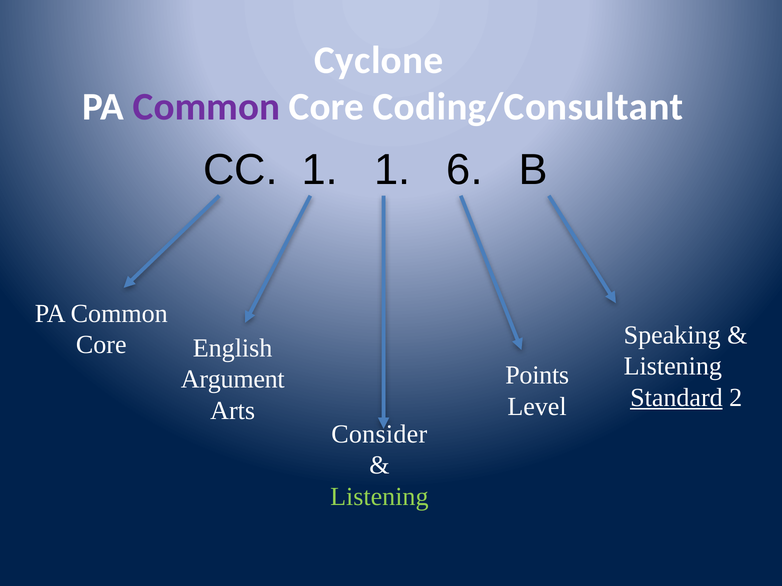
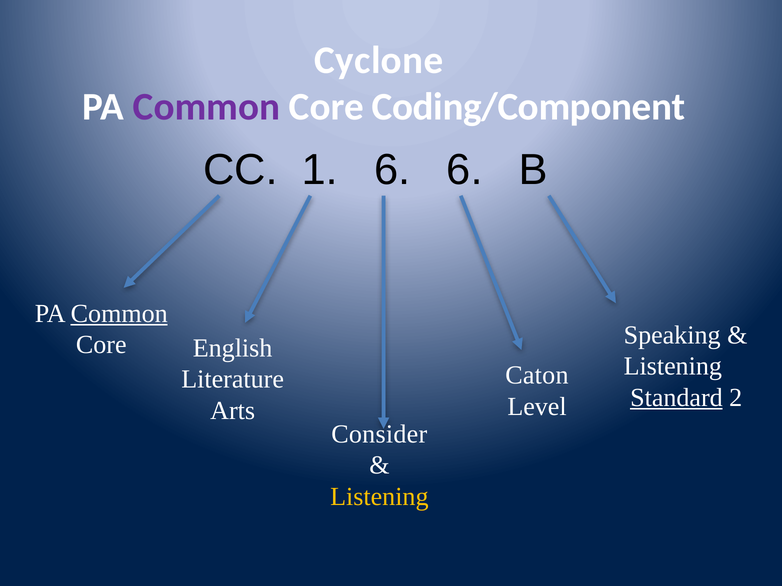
Coding/Consultant: Coding/Consultant -> Coding/Component
1 1: 1 -> 6
Common at (119, 314) underline: none -> present
Points: Points -> Caton
Argument: Argument -> Literature
Listening at (379, 497) colour: light green -> yellow
